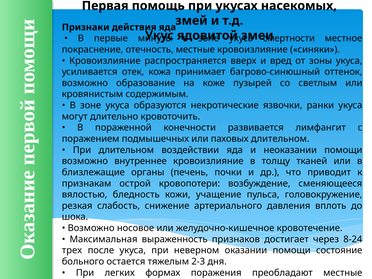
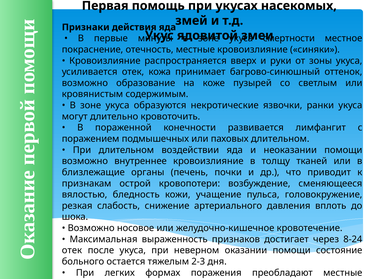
вред: вред -> руки
трех at (72, 250): трех -> отек
